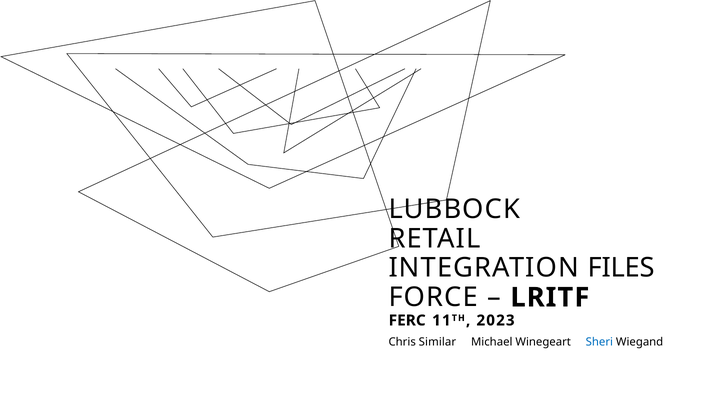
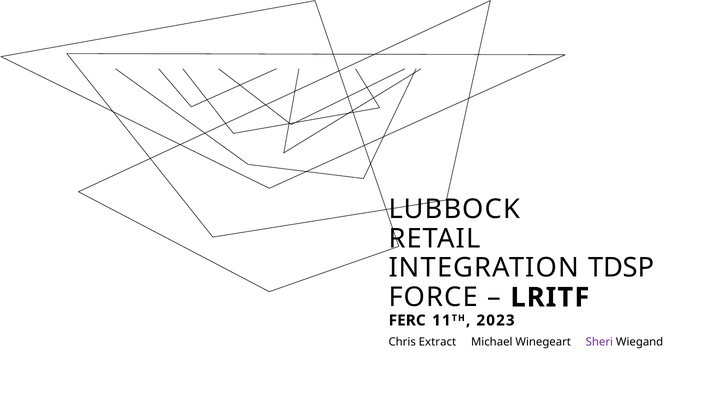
FILES: FILES -> TDSP
Similar: Similar -> Extract
Sheri colour: blue -> purple
